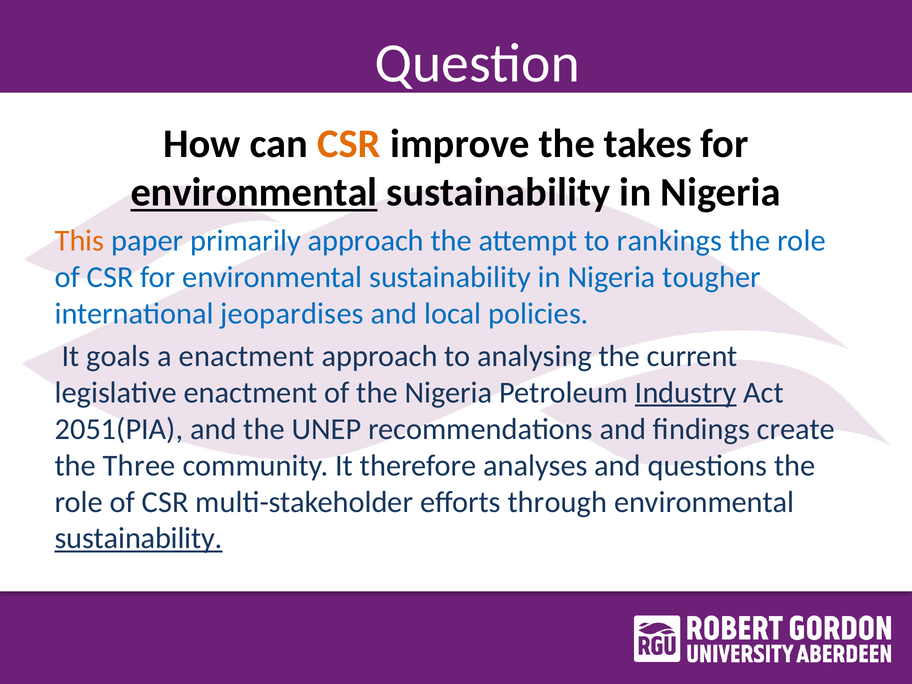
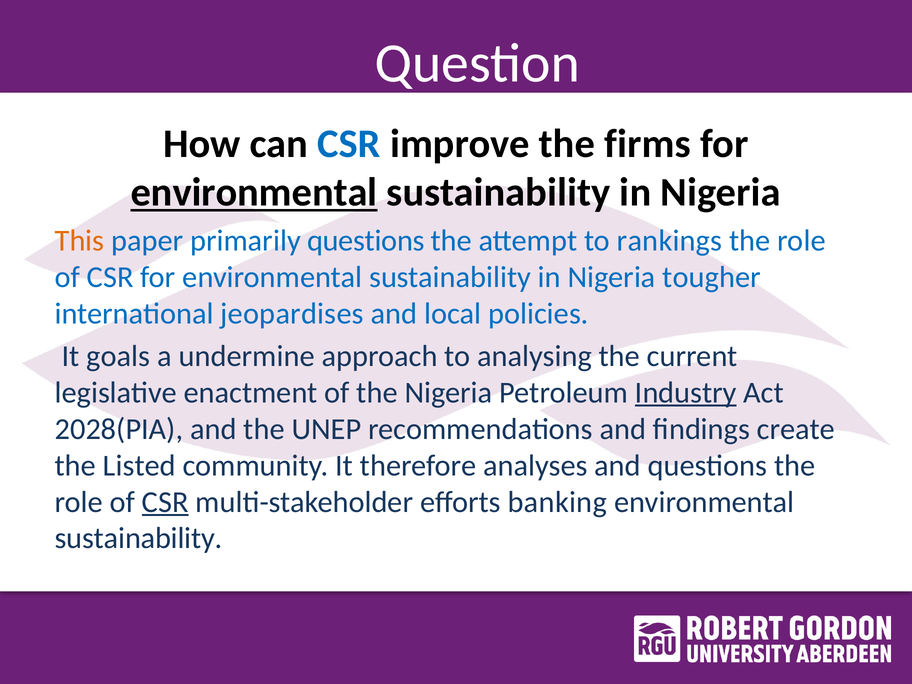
CSR at (349, 144) colour: orange -> blue
takes: takes -> firms
primarily approach: approach -> questions
a enactment: enactment -> undermine
2051(PIA: 2051(PIA -> 2028(PIA
Three: Three -> Listed
CSR at (165, 502) underline: none -> present
through: through -> banking
sustainability at (139, 538) underline: present -> none
